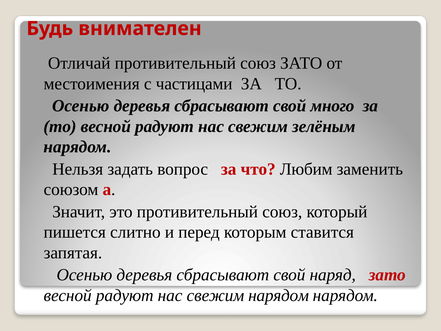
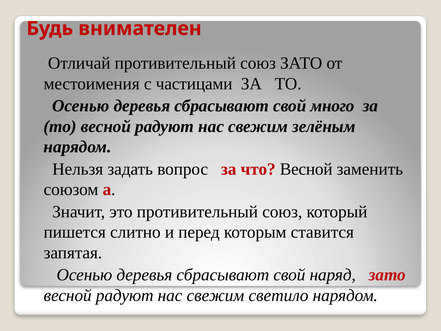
что Любим: Любим -> Весной
свежим нарядом: нарядом -> светило
